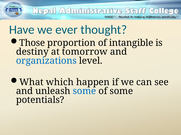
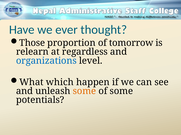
intangible: intangible -> tomorrow
destiny: destiny -> relearn
tomorrow: tomorrow -> regardless
some at (84, 92) colour: blue -> orange
